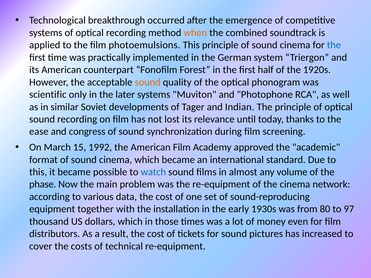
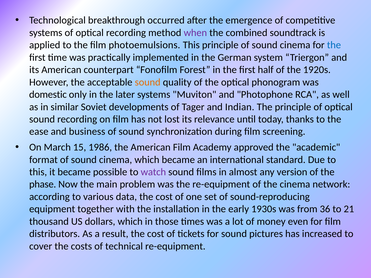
when colour: orange -> purple
scientific: scientific -> domestic
congress: congress -> business
1992: 1992 -> 1986
watch colour: blue -> purple
volume: volume -> version
80: 80 -> 36
97: 97 -> 21
